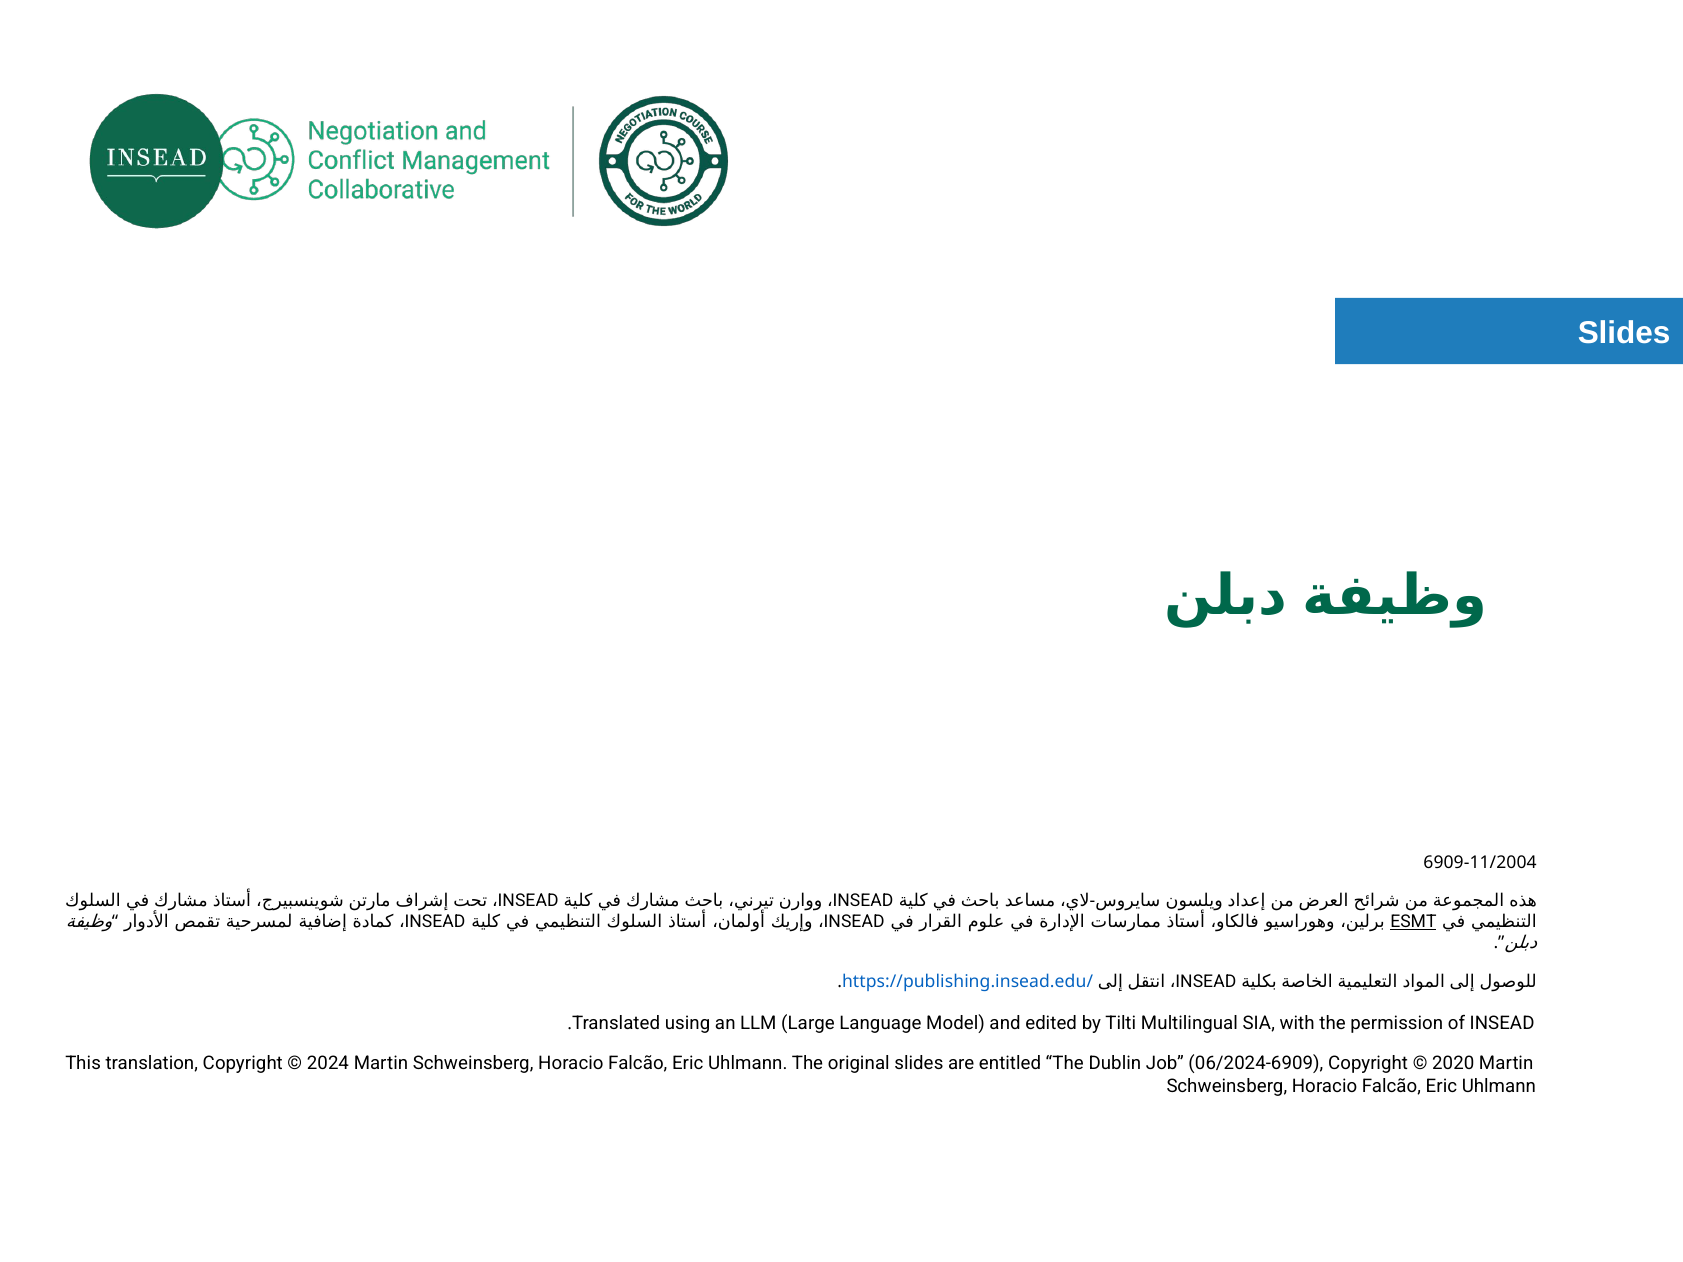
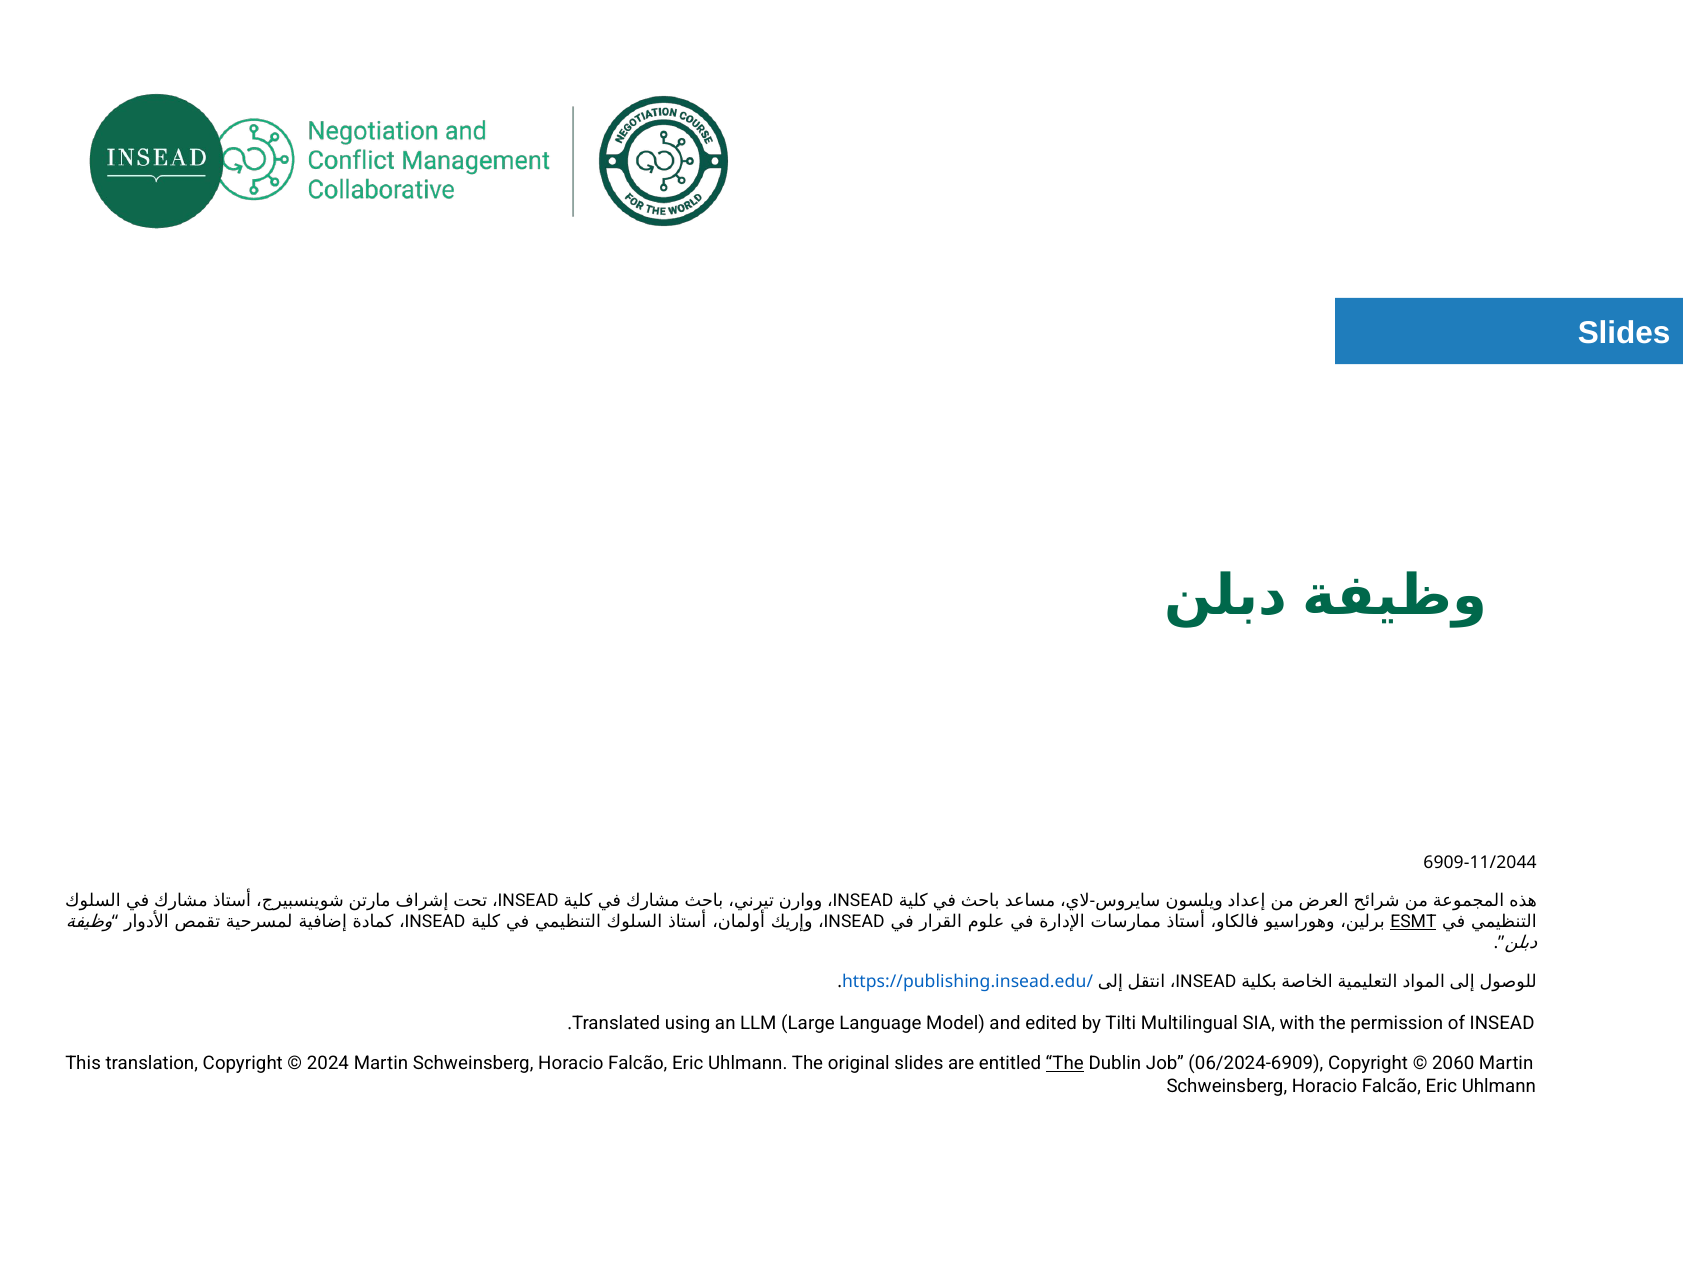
6909-11/2004: 6909-11/2004 -> 6909-11/2044
The at (1065, 1064) underline: none -> present
2020: 2020 -> 2060
